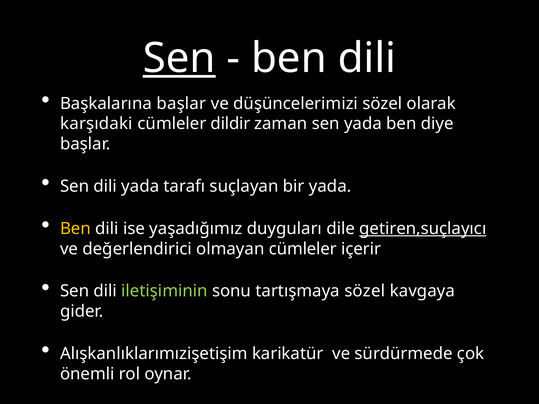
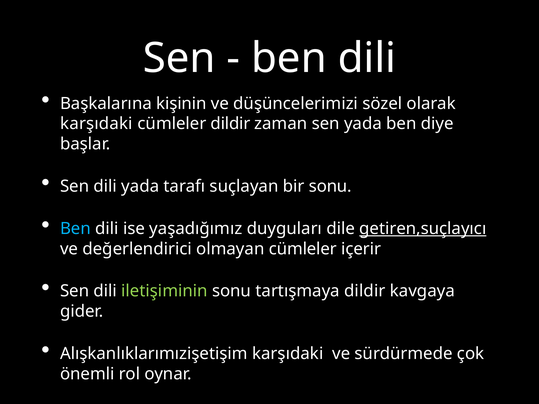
Sen at (179, 58) underline: present -> none
Başkalarına başlar: başlar -> kişinin
bir yada: yada -> sonu
Ben at (75, 229) colour: yellow -> light blue
tartışmaya sözel: sözel -> dildir
Alışkanlıklarımızişetişim karikatür: karikatür -> karşıdaki
